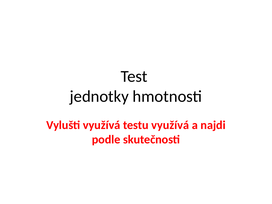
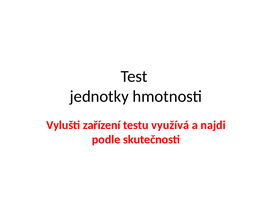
Vylušti využívá: využívá -> zařízení
